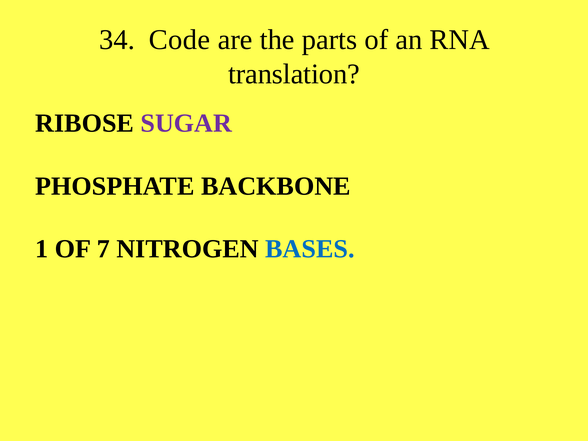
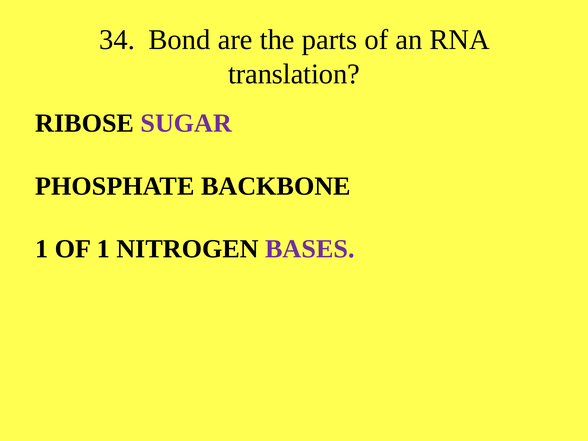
Code: Code -> Bond
OF 7: 7 -> 1
BASES colour: blue -> purple
